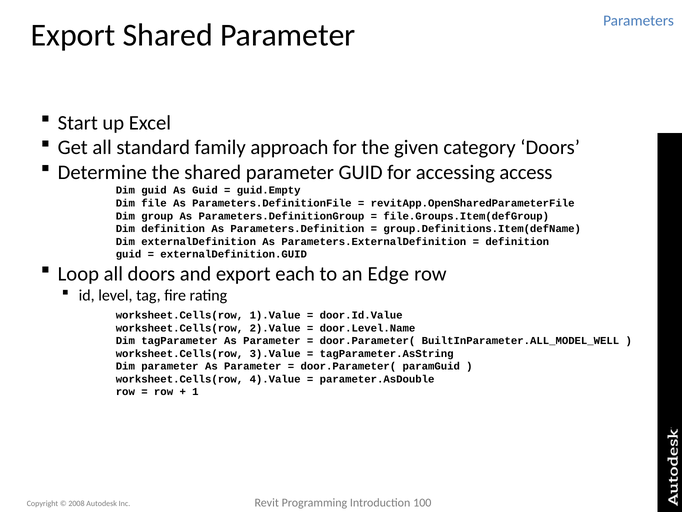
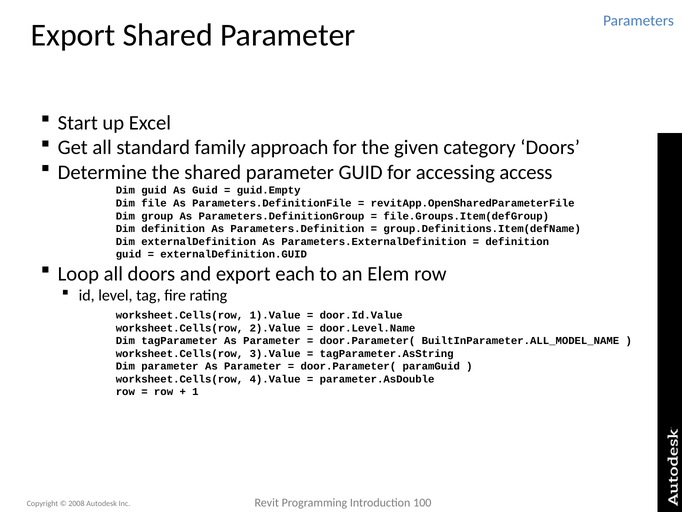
Edge: Edge -> Elem
BuiltInParameter.ALL_MODEL_WELL: BuiltInParameter.ALL_MODEL_WELL -> BuiltInParameter.ALL_MODEL_NAME
